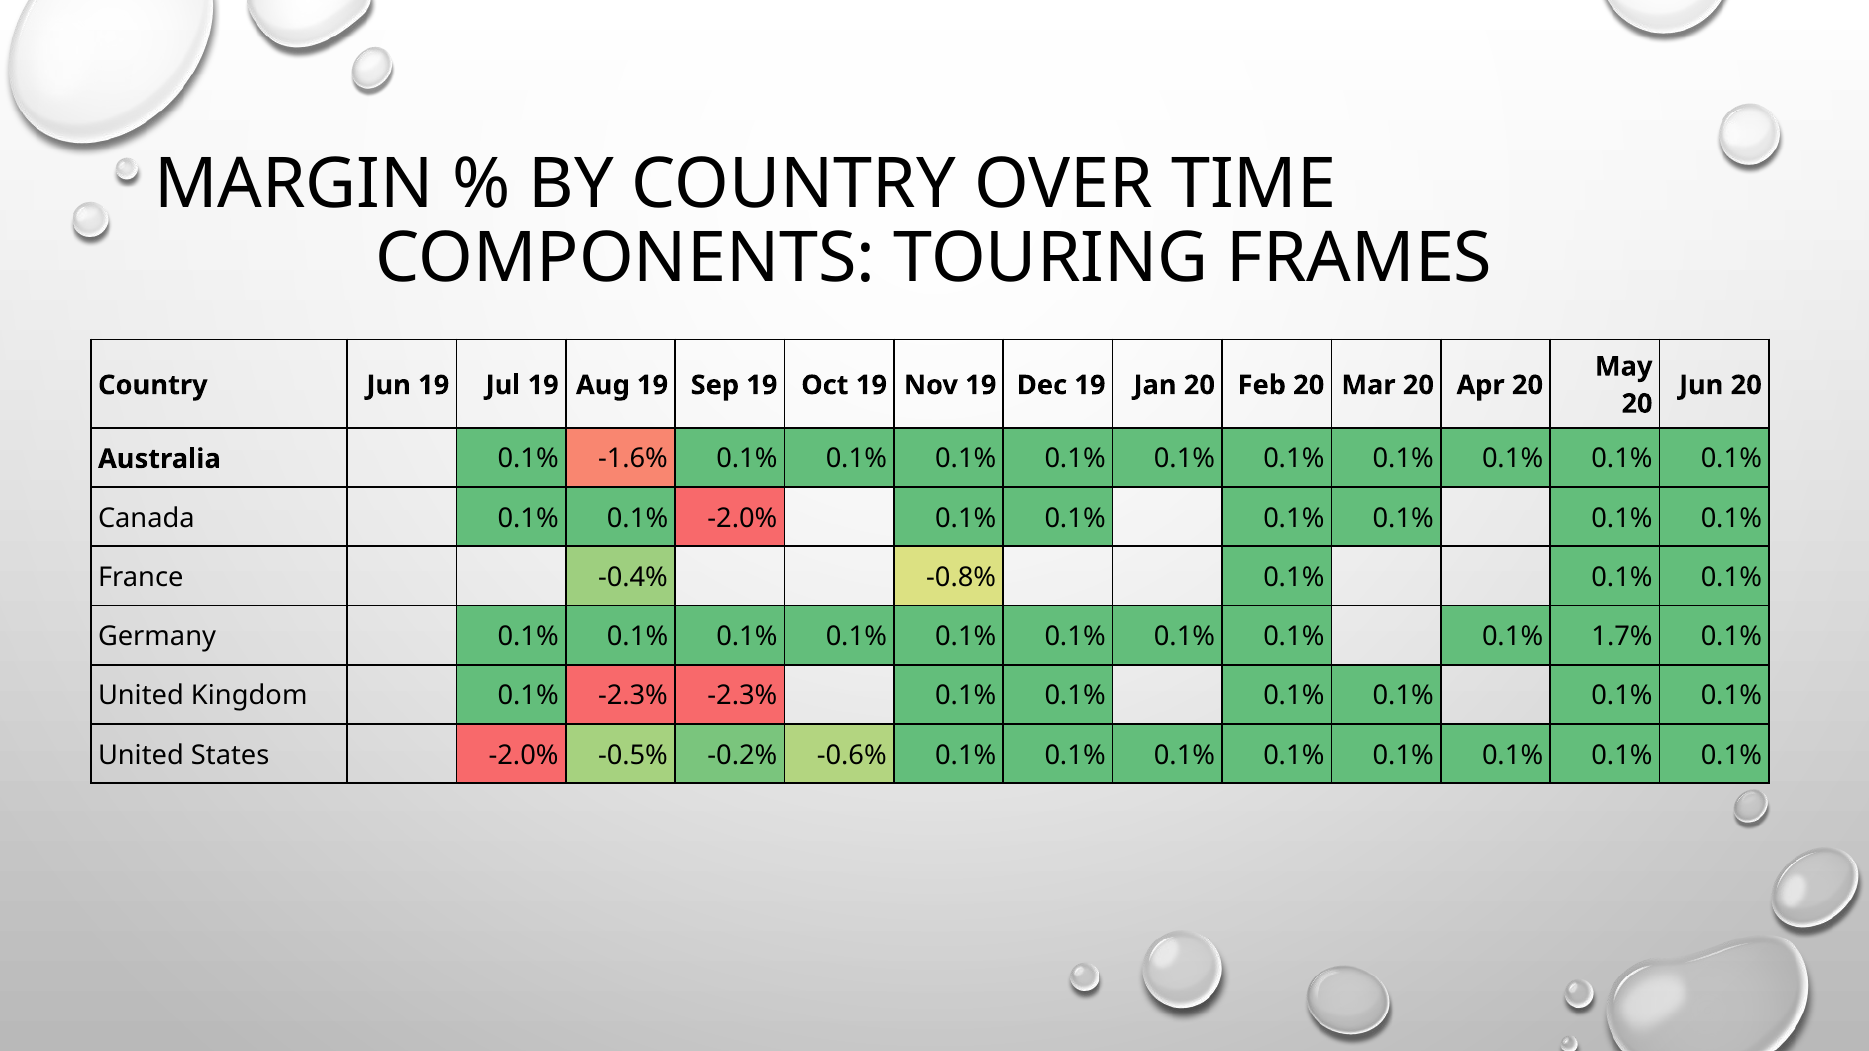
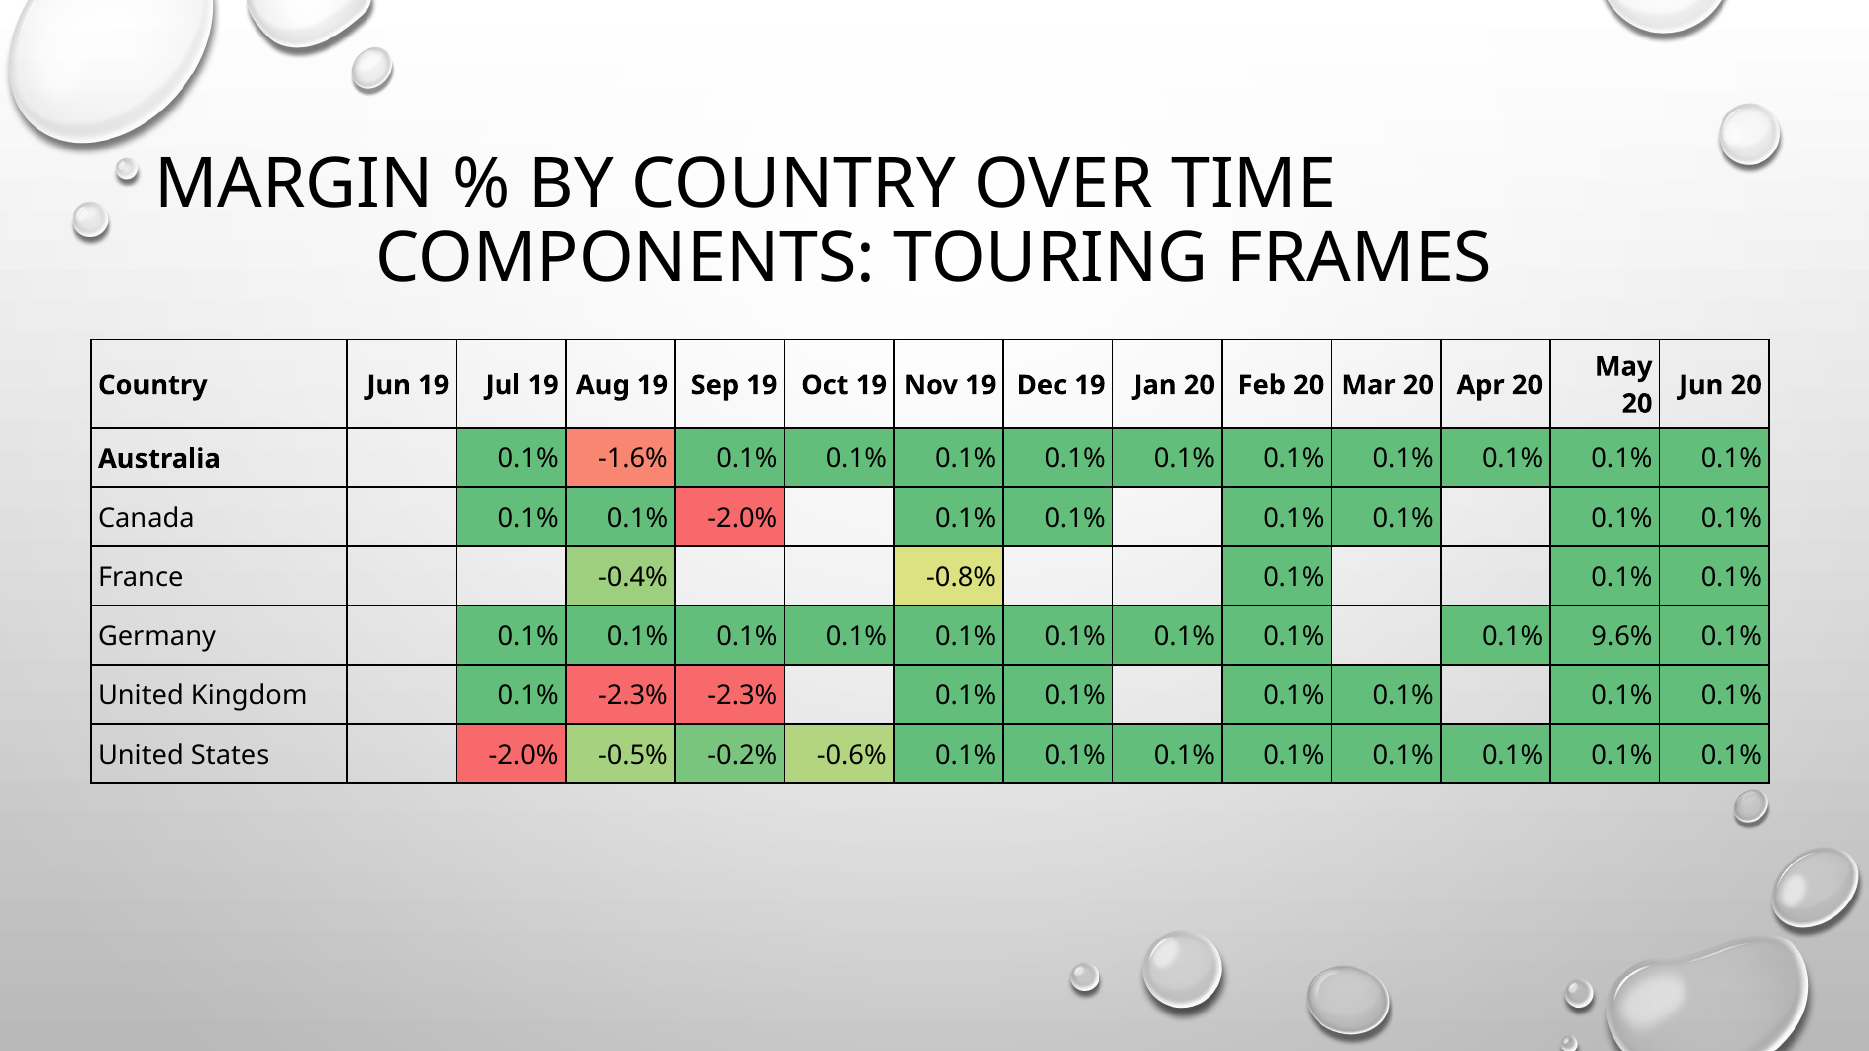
1.7%: 1.7% -> 9.6%
